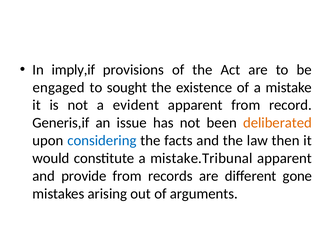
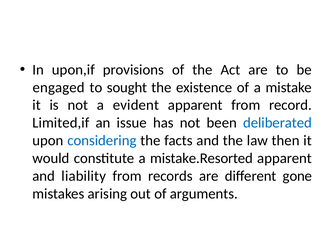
imply,if: imply,if -> upon,if
Generis,if: Generis,if -> Limited,if
deliberated colour: orange -> blue
mistake.Tribunal: mistake.Tribunal -> mistake.Resorted
provide: provide -> liability
